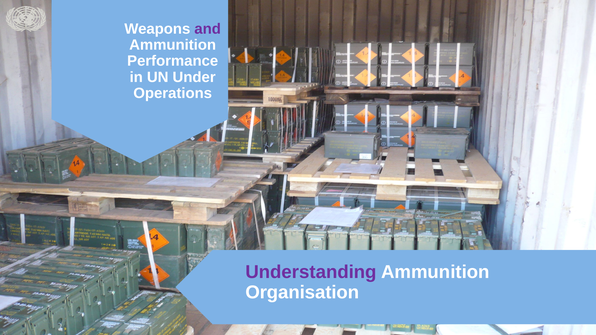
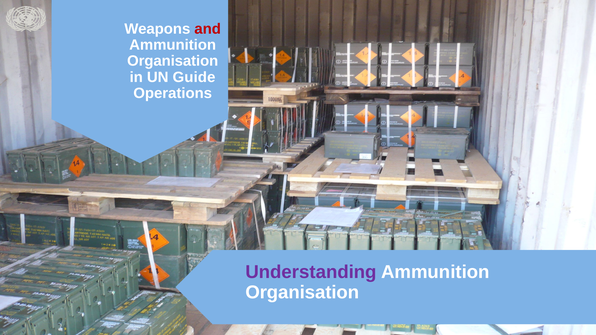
and colour: purple -> red
Performance at (173, 61): Performance -> Organisation
Under: Under -> Guide
